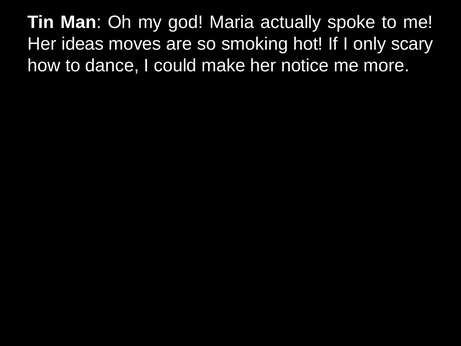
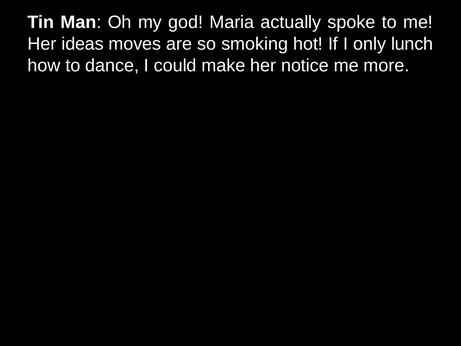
scary: scary -> lunch
